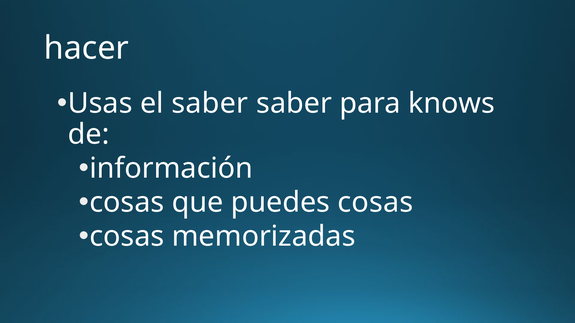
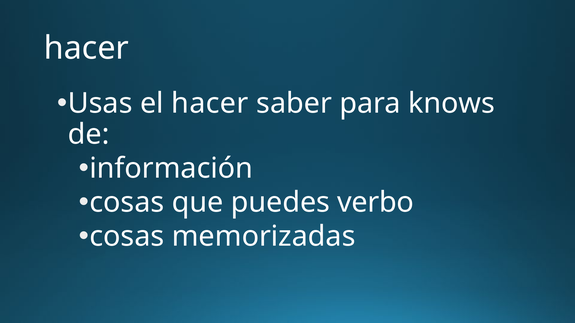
el saber: saber -> hacer
puedes cosas: cosas -> verbo
